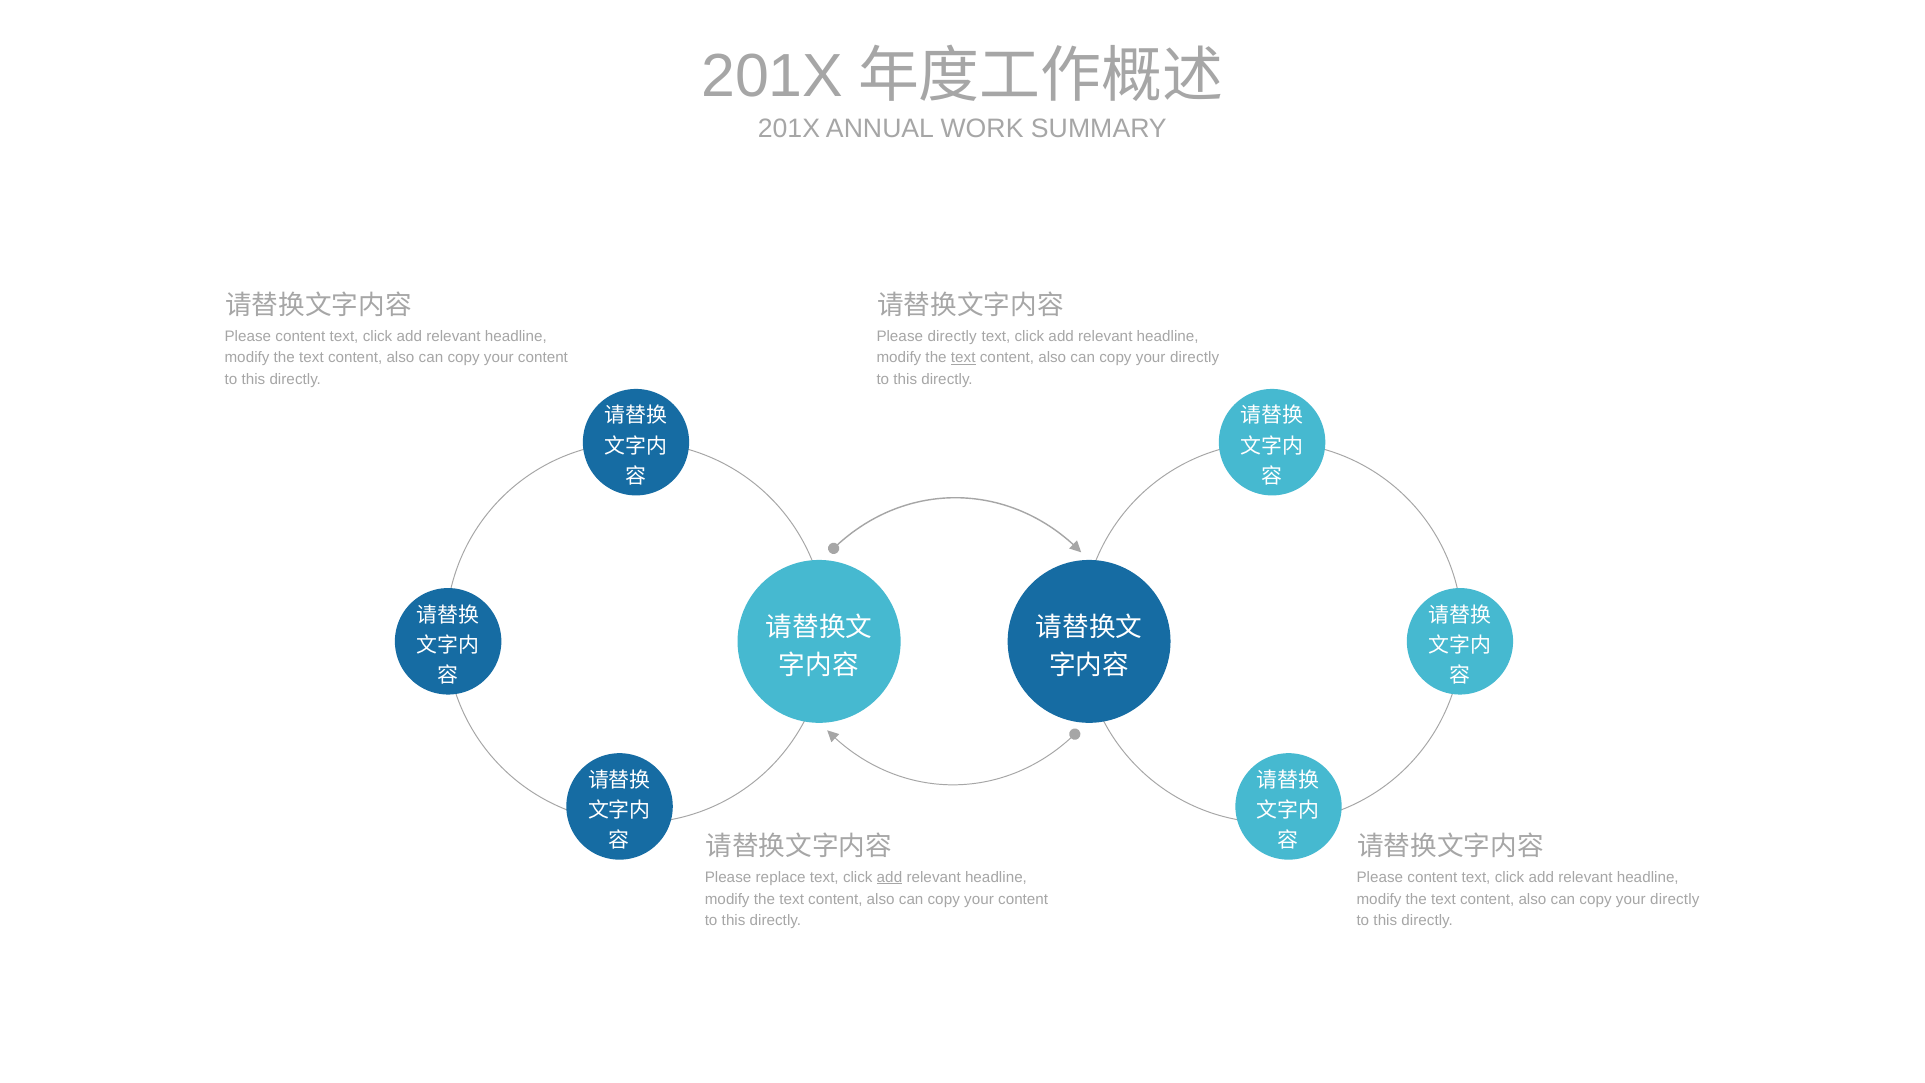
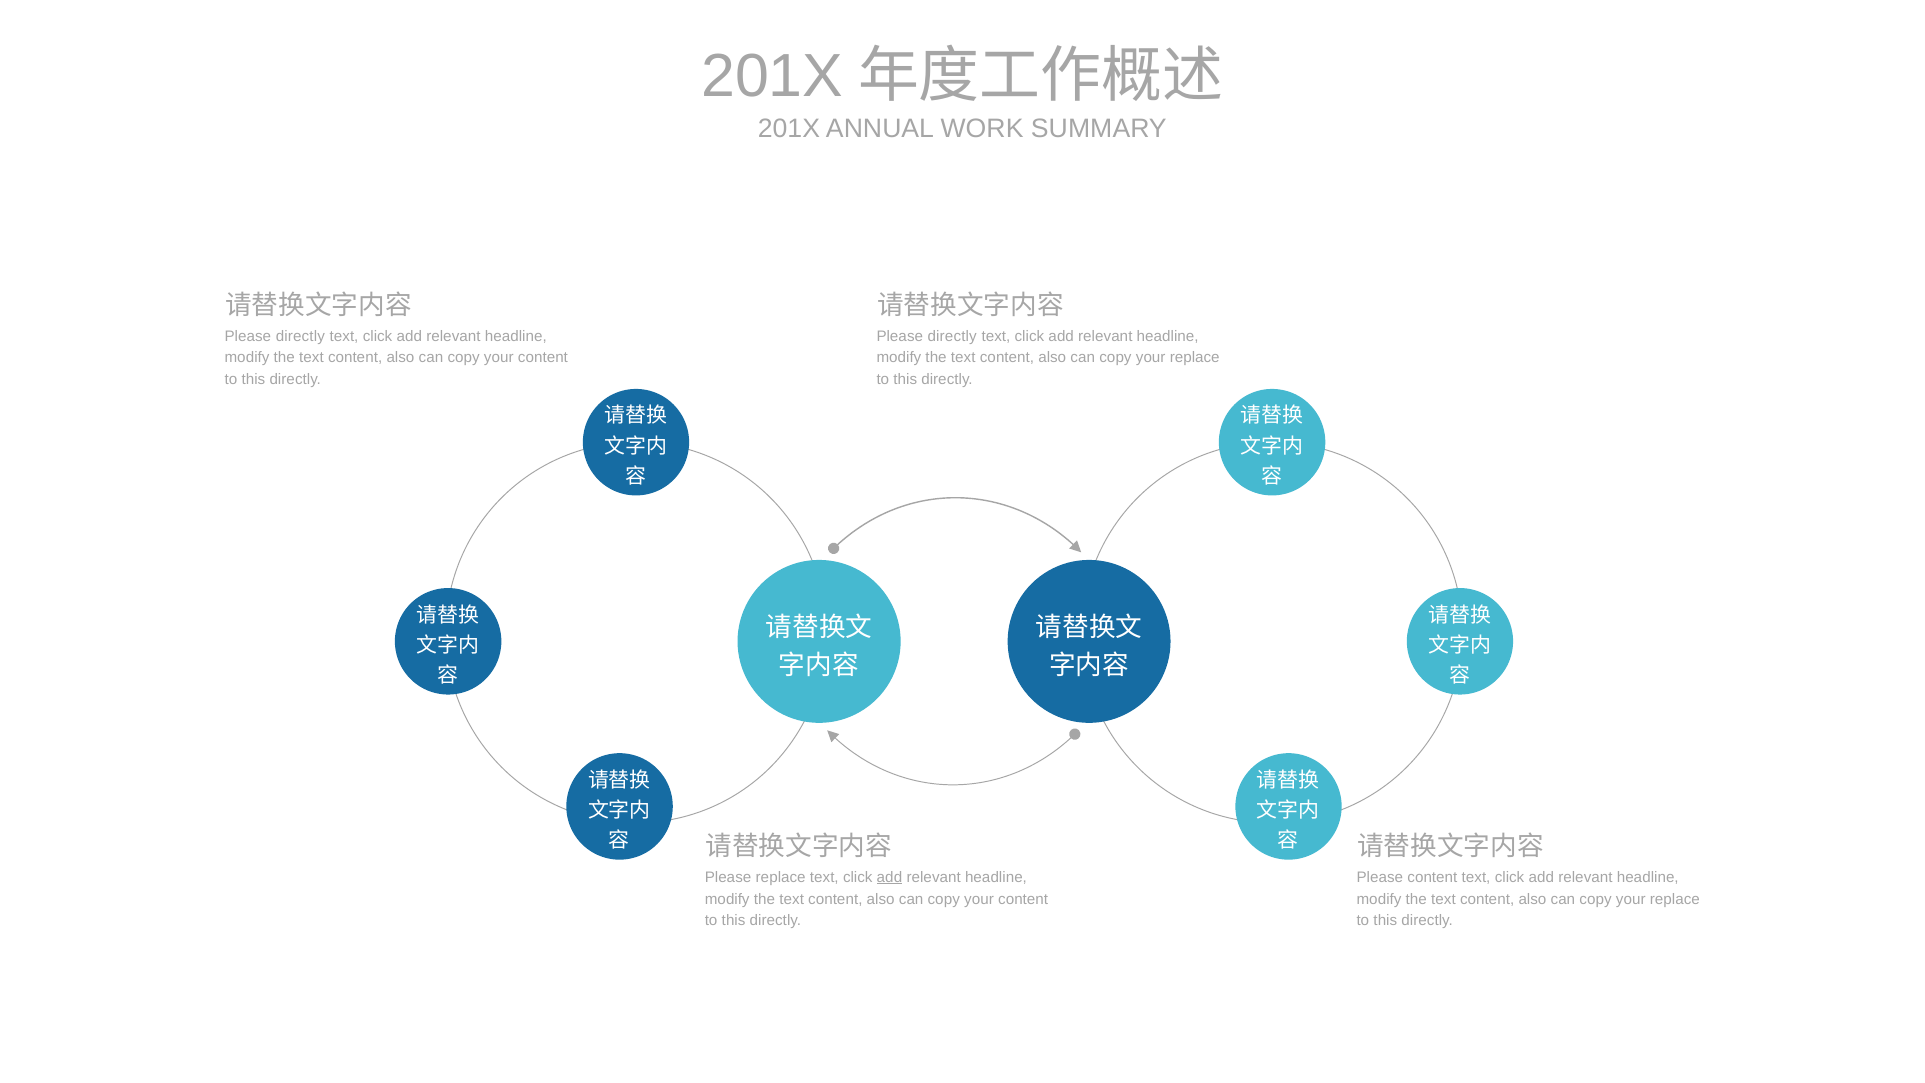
content at (300, 336): content -> directly
text at (963, 358) underline: present -> none
directly at (1195, 358): directly -> replace
directly at (1675, 899): directly -> replace
